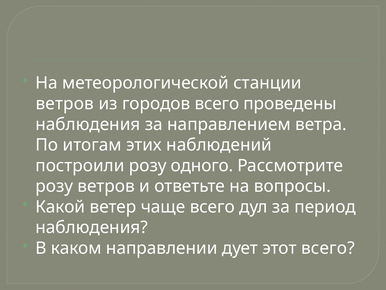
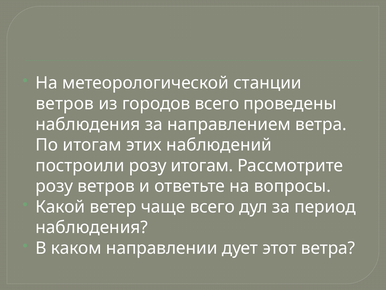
розу одного: одного -> итогам
этот всего: всего -> ветра
